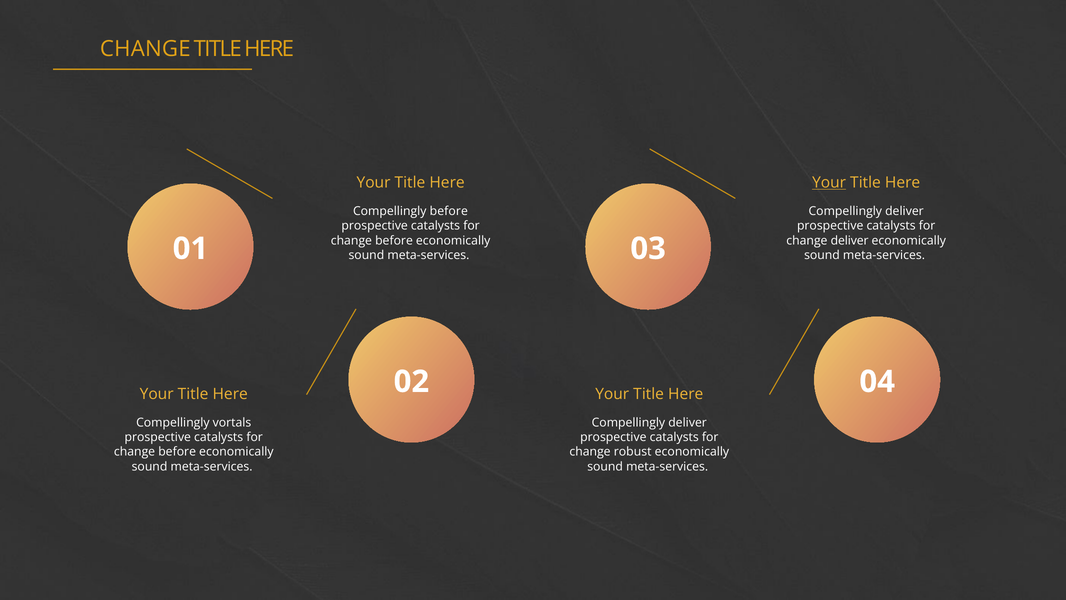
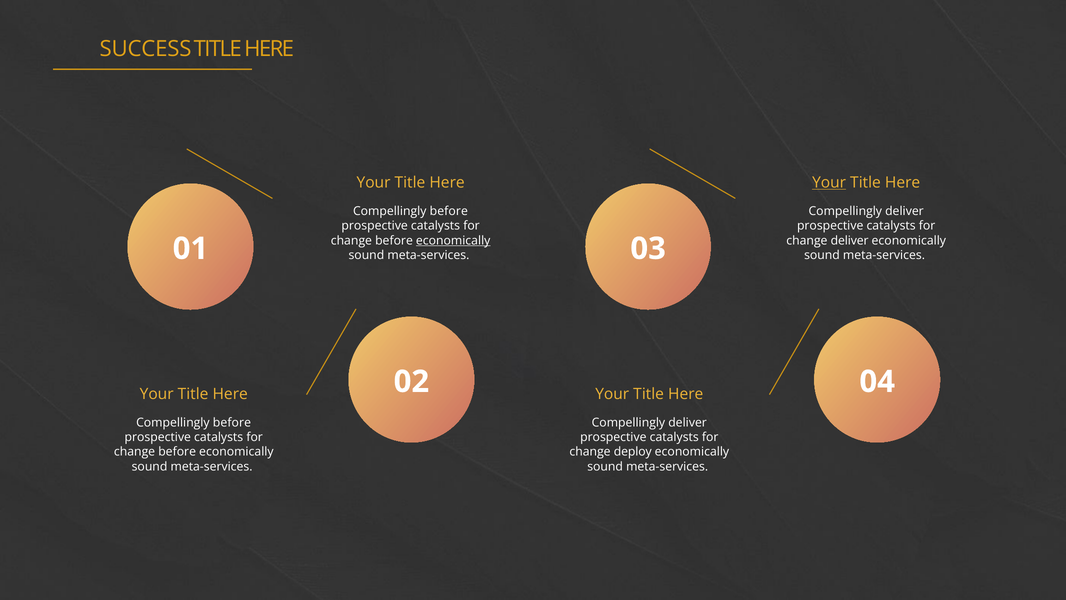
CHANGE at (145, 49): CHANGE -> SUCCESS
economically at (453, 240) underline: none -> present
vortals at (232, 422): vortals -> before
robust: robust -> deploy
